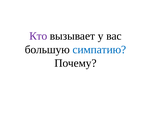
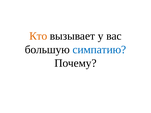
Кто colour: purple -> orange
